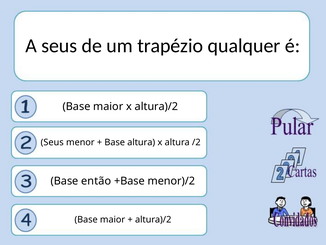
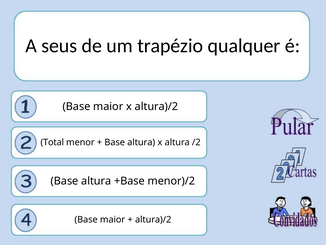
Seus at (52, 142): Seus -> Total
então at (96, 181): então -> altura
